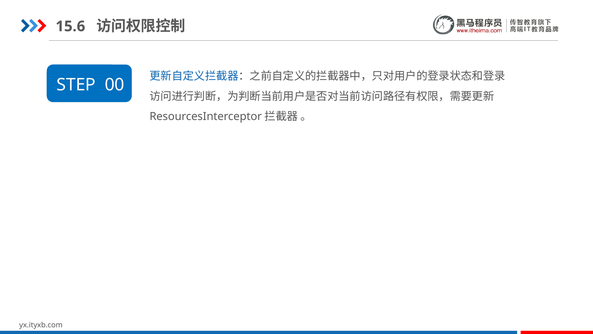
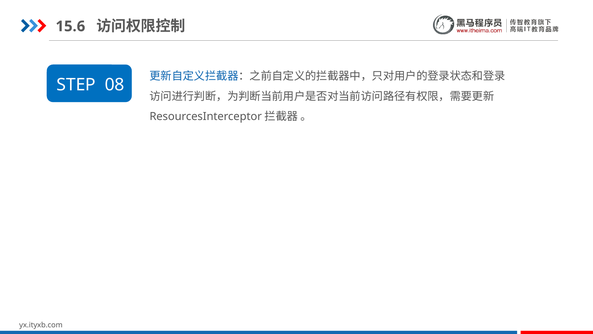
00: 00 -> 08
